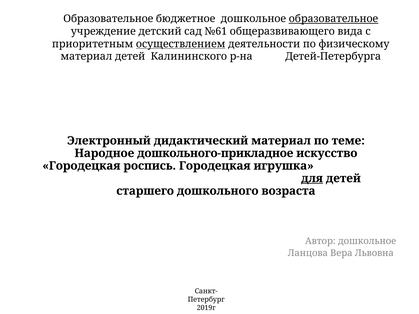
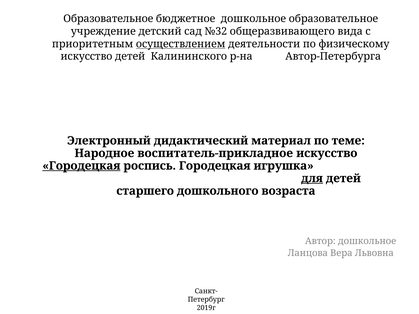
образовательное at (333, 19) underline: present -> none
№61: №61 -> №32
материал at (86, 57): материал -> искусство
Детей-Петербурга: Детей-Петербурга -> Автор-Петербурга
дошкольного-прикладное: дошкольного-прикладное -> воспитатель-прикладное
Городецкая at (81, 166) underline: none -> present
